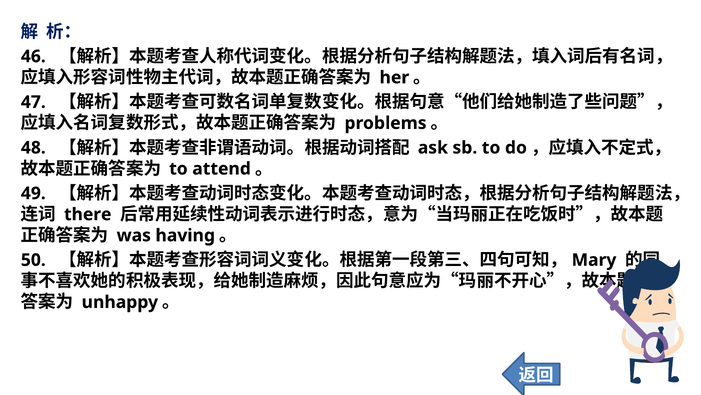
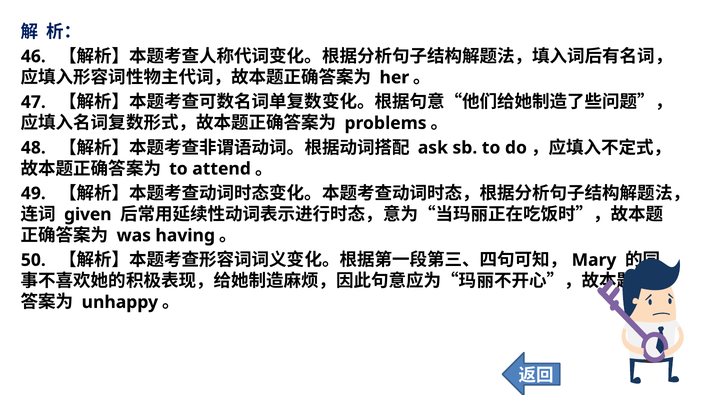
there: there -> given
